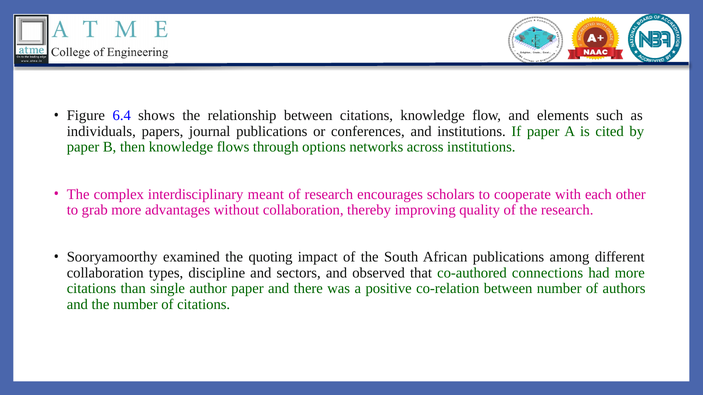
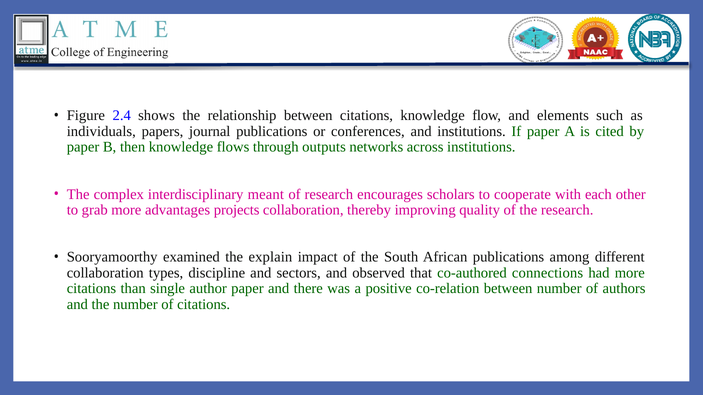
6.4: 6.4 -> 2.4
options: options -> outputs
without: without -> projects
quoting: quoting -> explain
